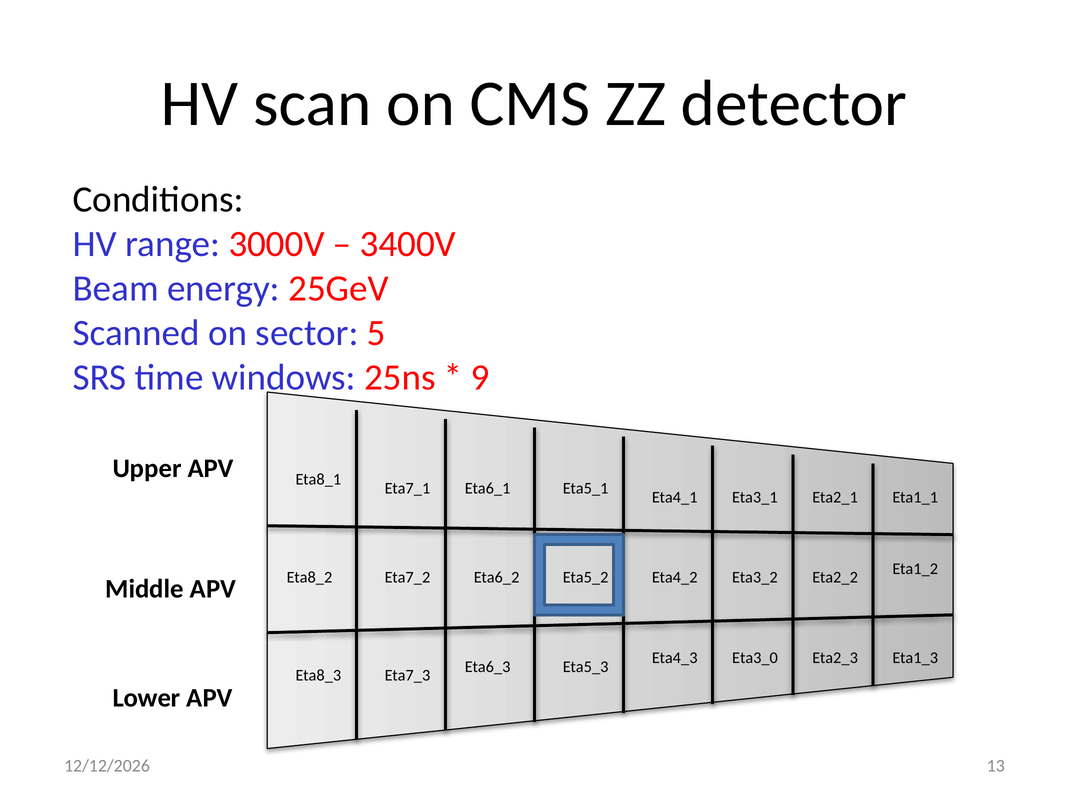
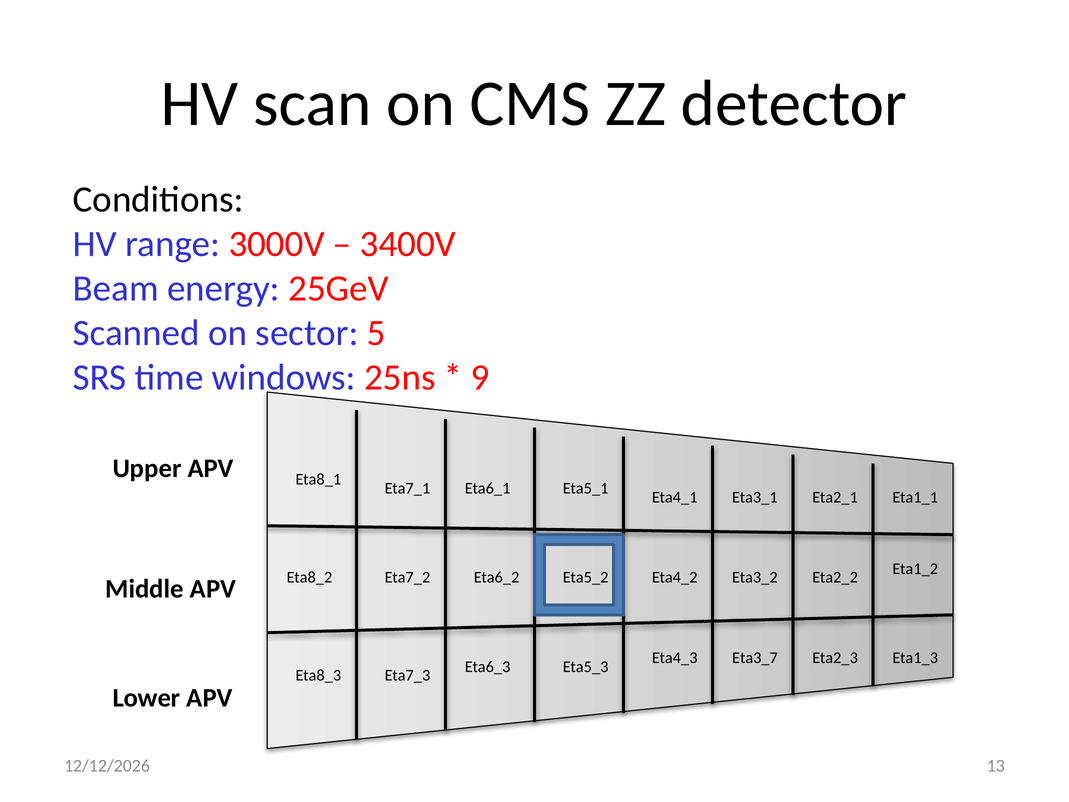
Eta3_0: Eta3_0 -> Eta3_7
